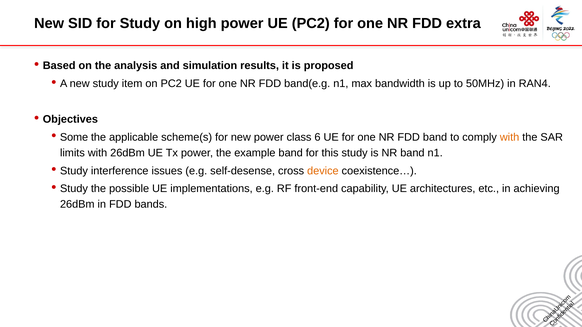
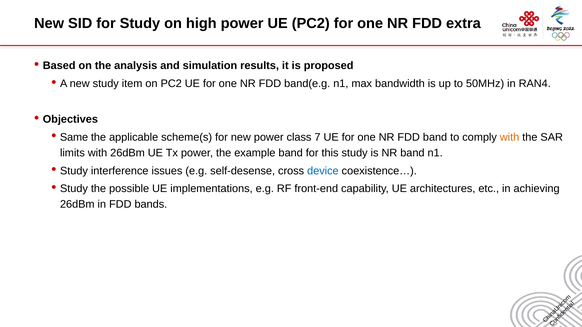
Some: Some -> Same
6: 6 -> 7
device colour: orange -> blue
